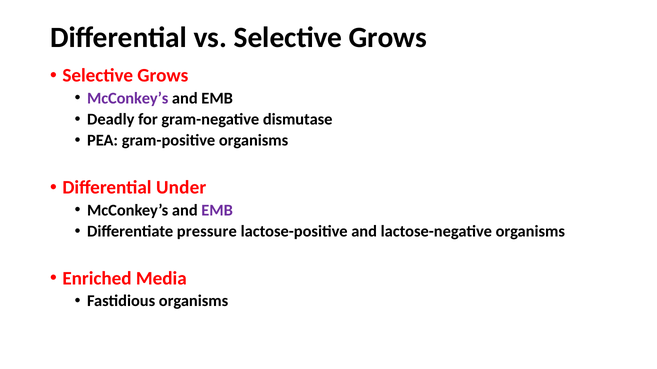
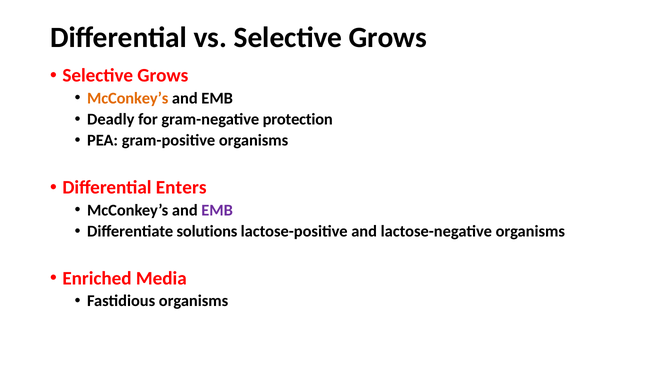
McConkey’s at (128, 98) colour: purple -> orange
dismutase: dismutase -> protection
Under: Under -> Enters
pressure: pressure -> solutions
